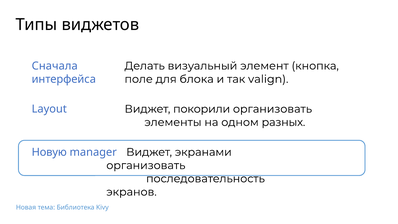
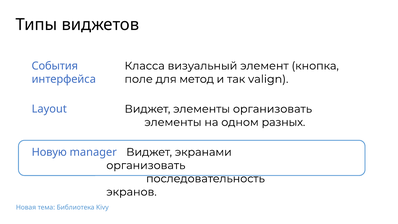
Сначала: Сначала -> События
Делать: Делать -> Класса
блока: блока -> метод
Виджет покорили: покорили -> элементы
